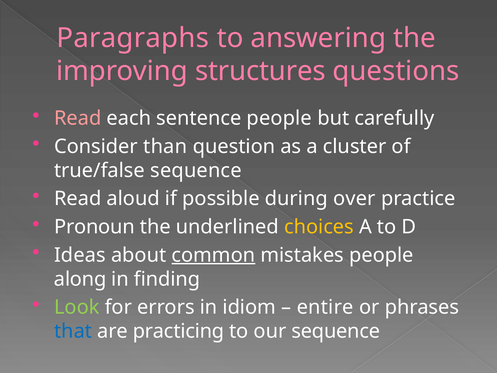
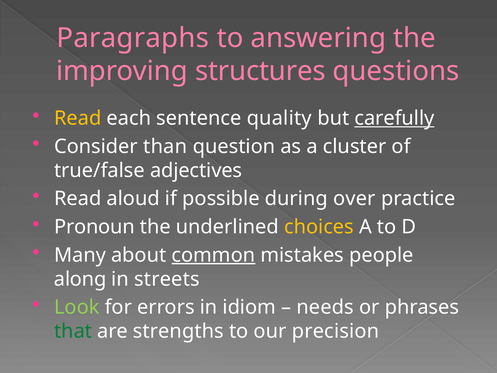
Read at (78, 118) colour: pink -> yellow
sentence people: people -> quality
carefully underline: none -> present
true/false sequence: sequence -> adjectives
Ideas: Ideas -> Many
finding: finding -> streets
entire: entire -> needs
that colour: blue -> green
practicing: practicing -> strengths
our sequence: sequence -> precision
